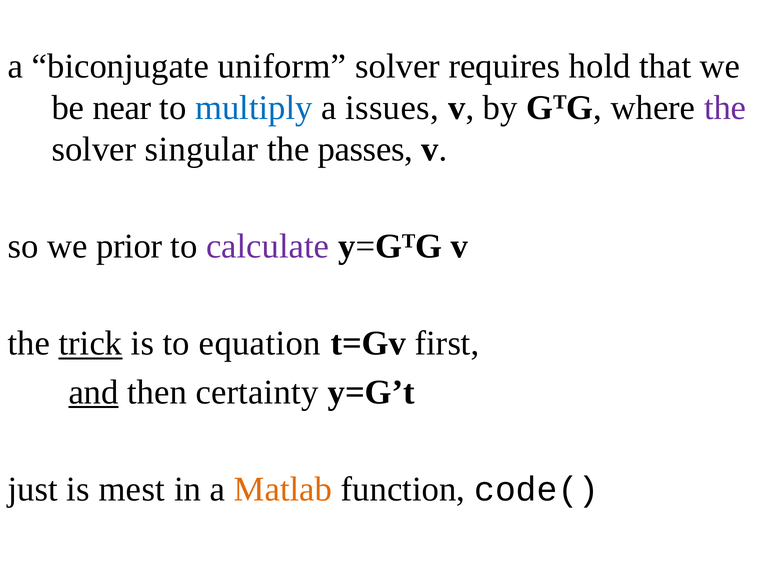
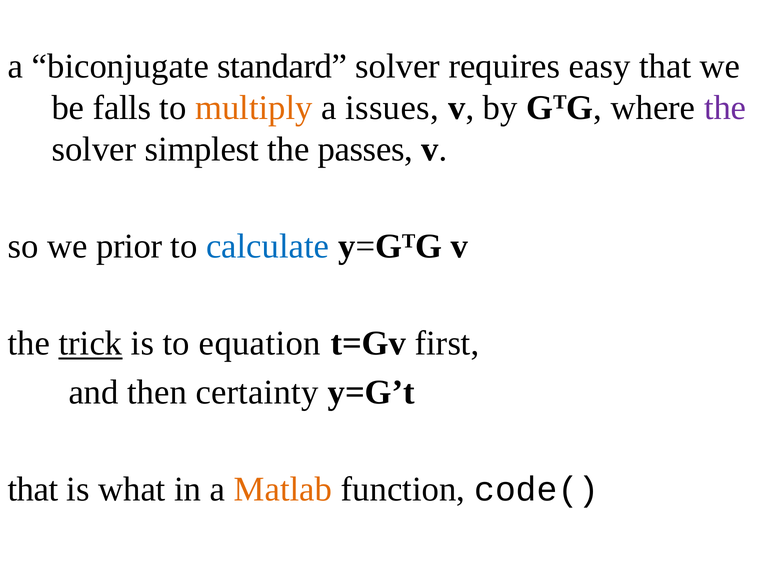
uniform: uniform -> standard
hold: hold -> easy
near: near -> falls
multiply colour: blue -> orange
singular: singular -> simplest
calculate colour: purple -> blue
and underline: present -> none
just at (33, 489): just -> that
mest: mest -> what
